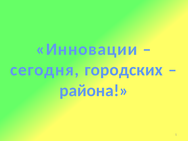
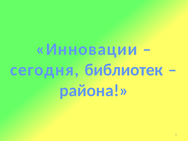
городских: городских -> библиотек
